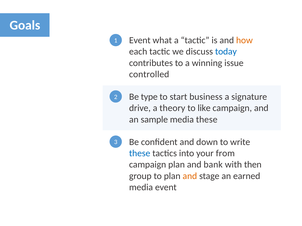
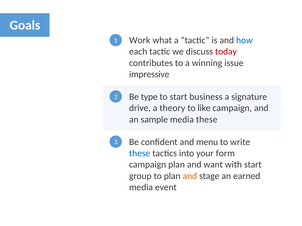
1 Event: Event -> Work
how colour: orange -> blue
today colour: blue -> red
controlled: controlled -> impressive
down: down -> menu
from: from -> form
bank: bank -> want
with then: then -> start
